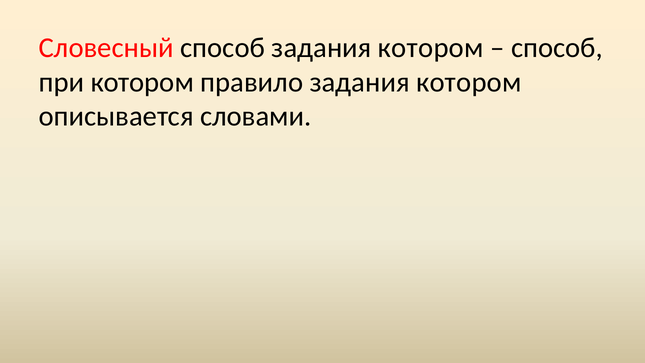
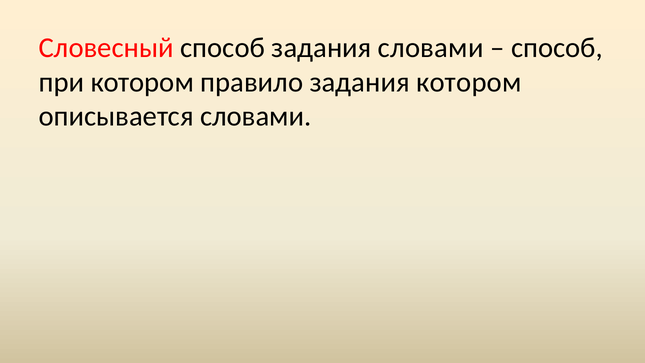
способ задания котором: котором -> словами
